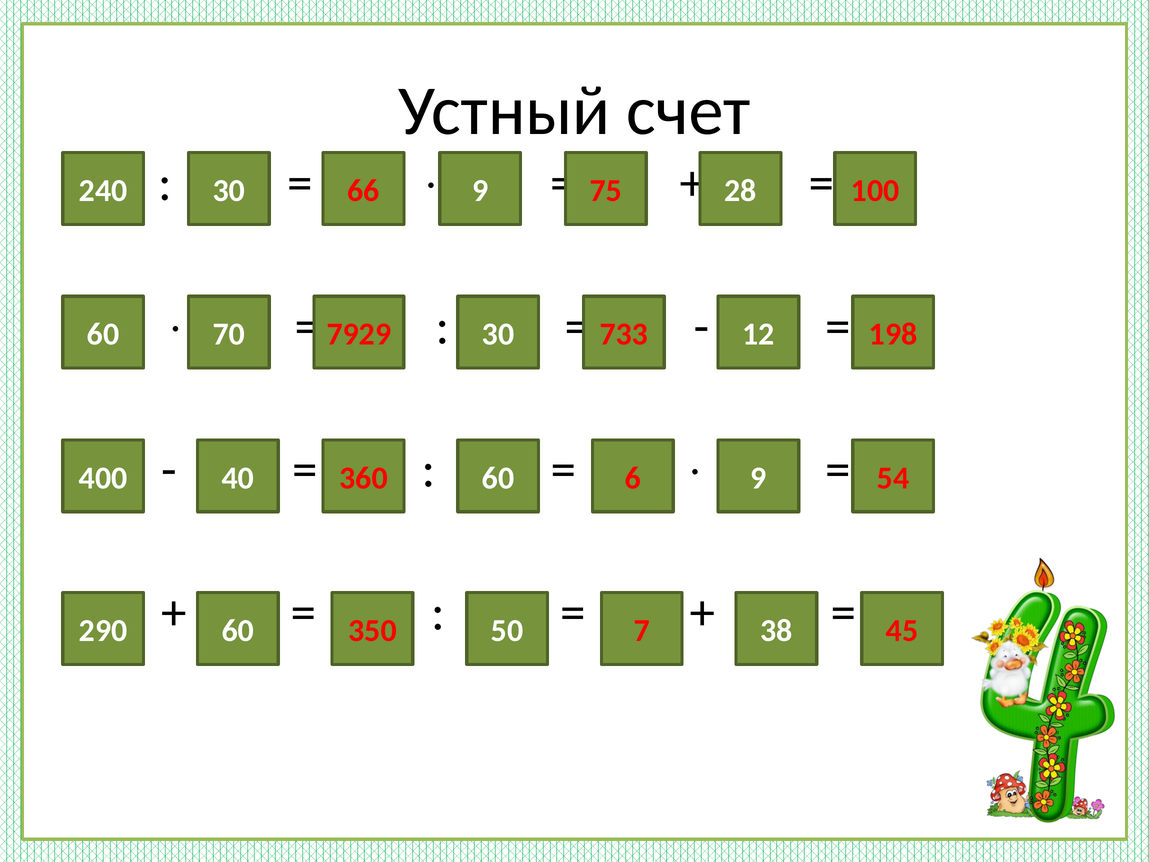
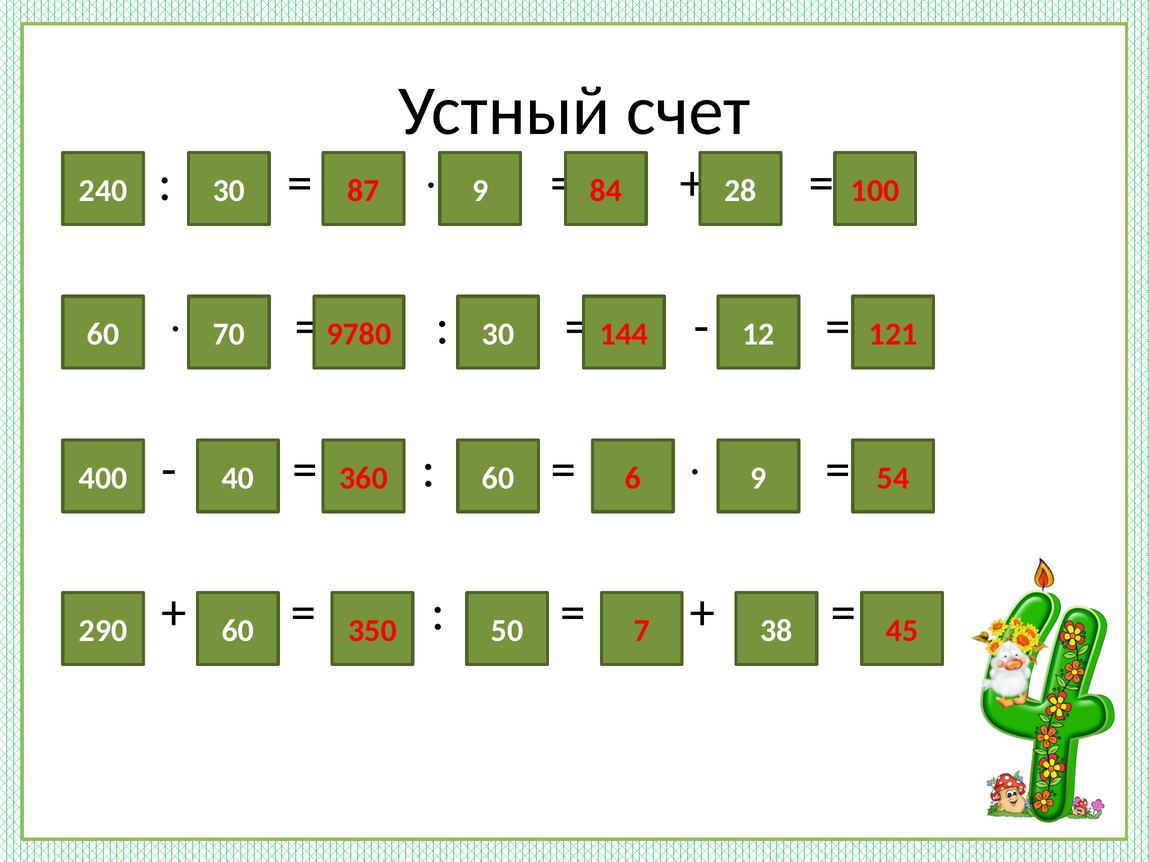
66: 66 -> 87
75: 75 -> 84
7929: 7929 -> 9780
733: 733 -> 144
198: 198 -> 121
